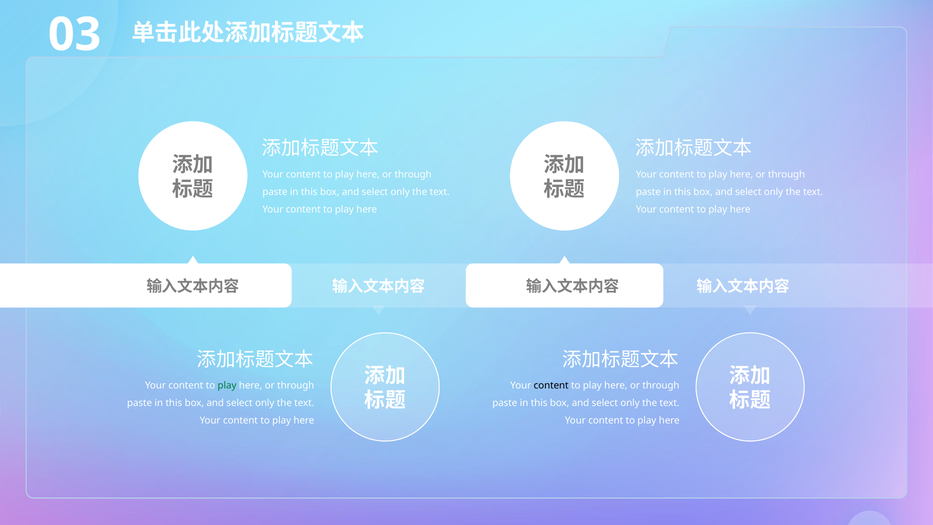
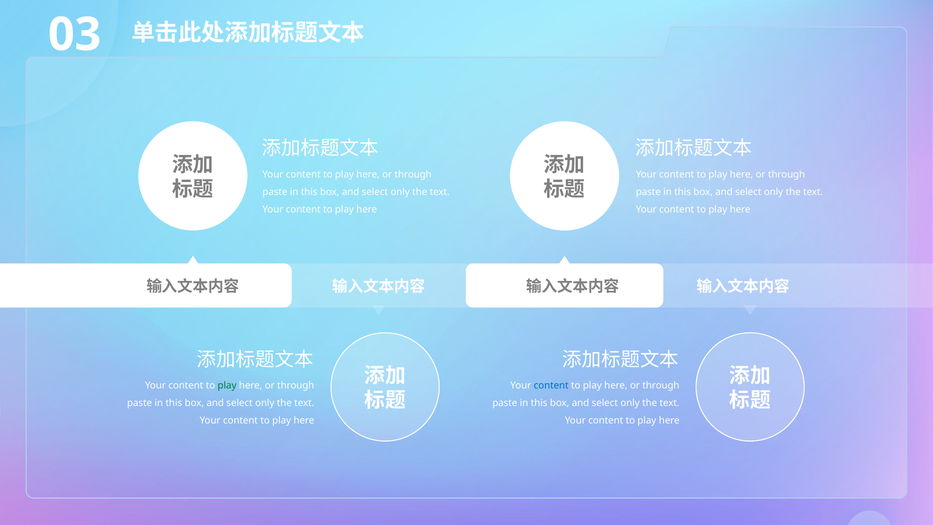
content at (551, 386) colour: black -> blue
